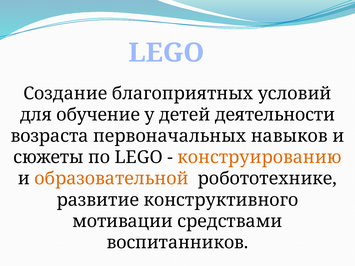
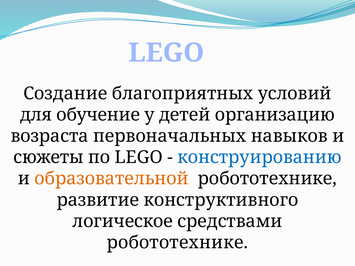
деятельности: деятельности -> организацию
конструированию colour: orange -> blue
мотивации: мотивации -> логическое
воспитанников at (177, 243): воспитанников -> робототехнике
